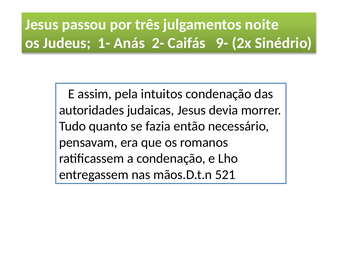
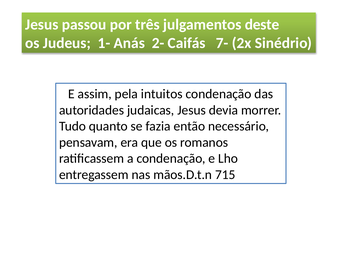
noite: noite -> deste
9-: 9- -> 7-
521: 521 -> 715
